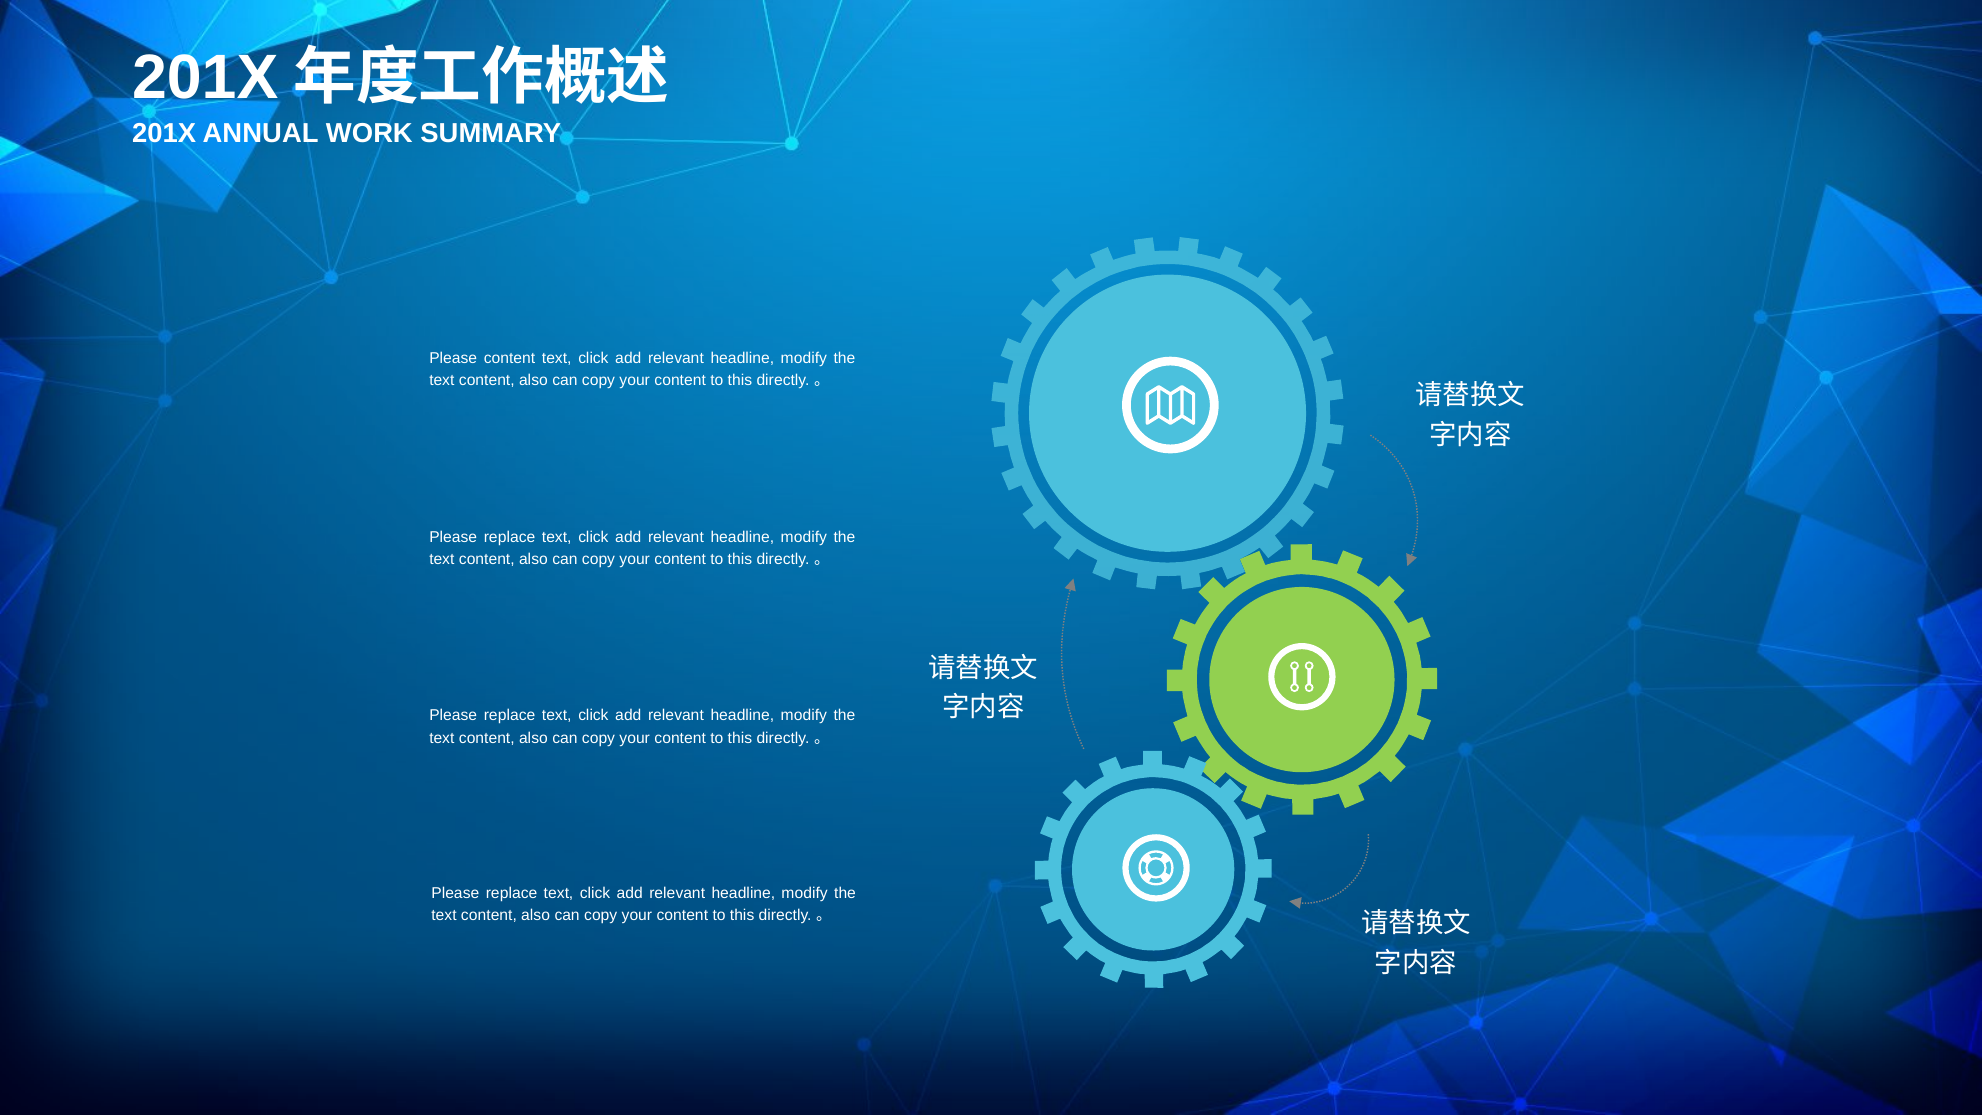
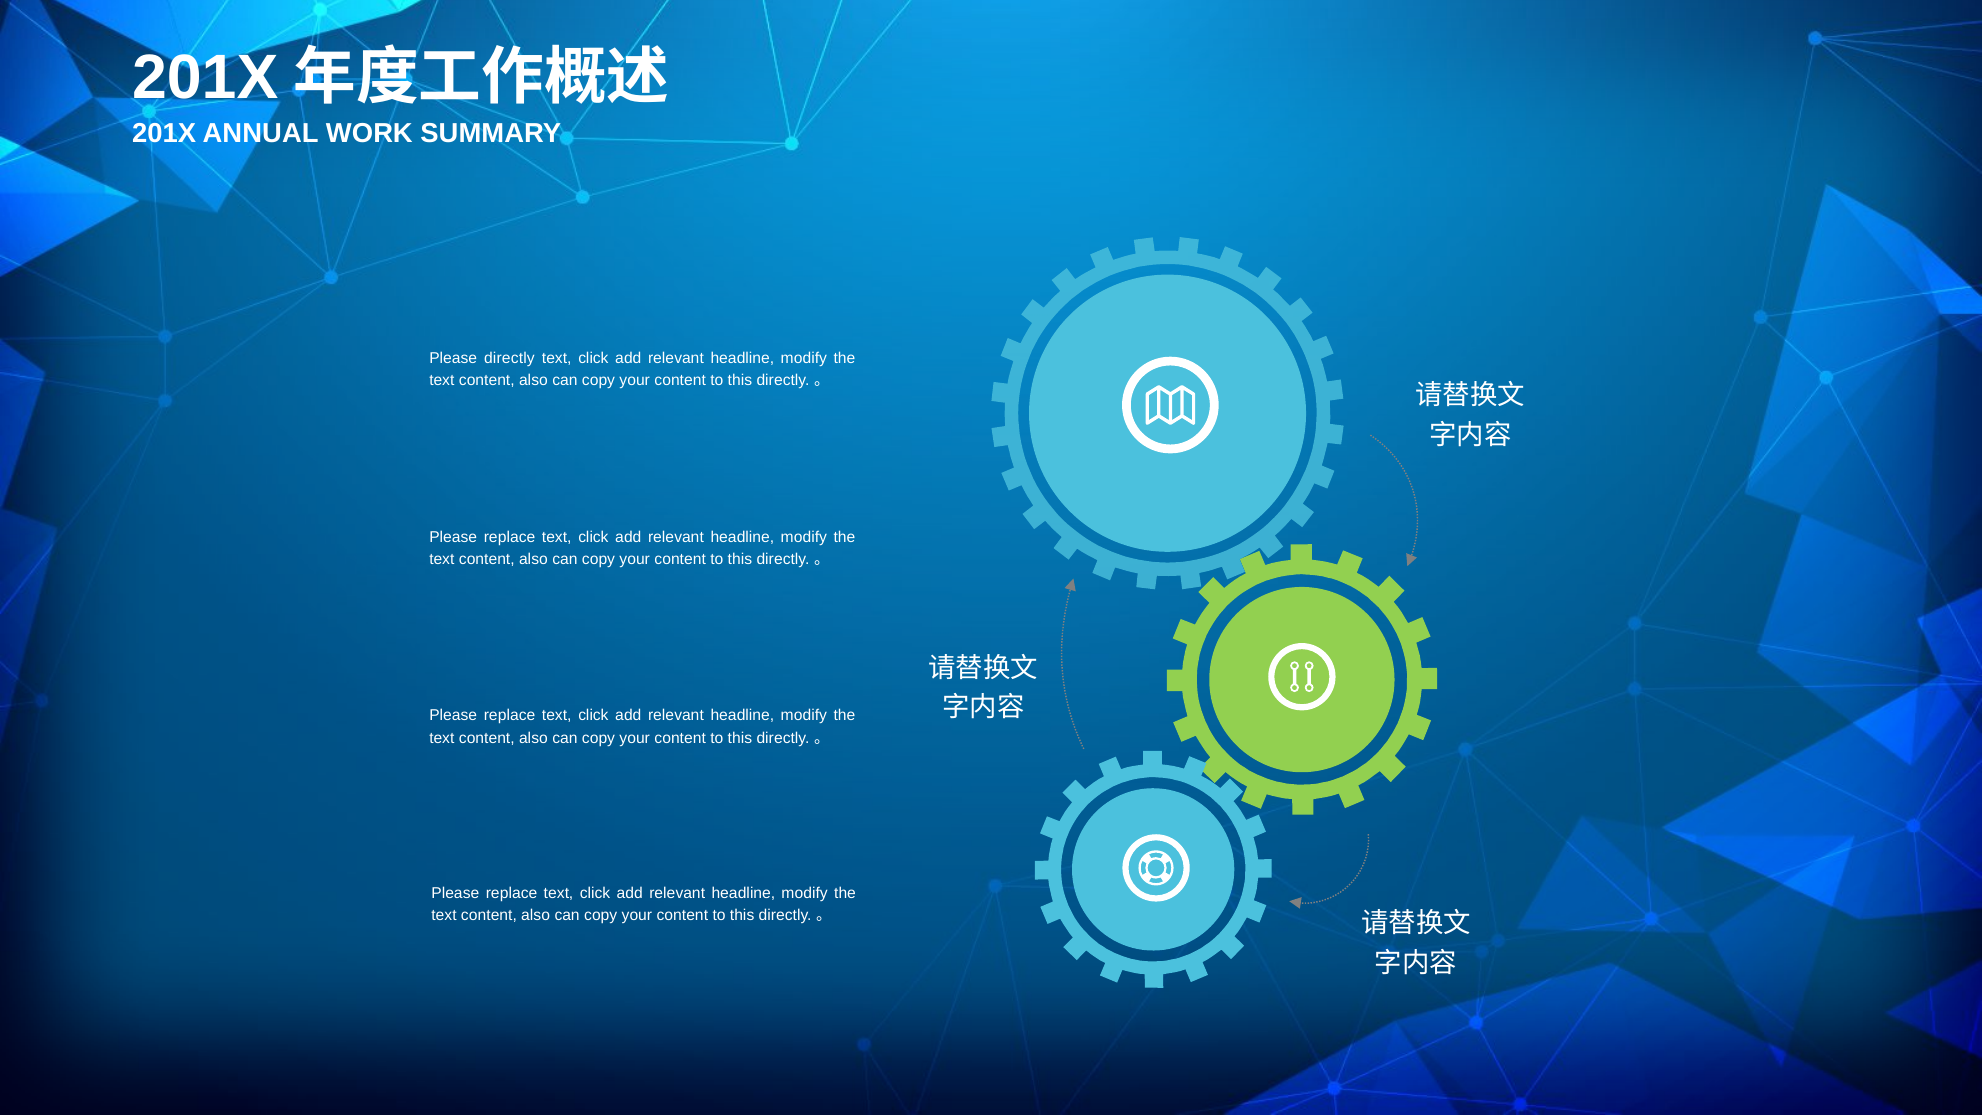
Please content: content -> directly
